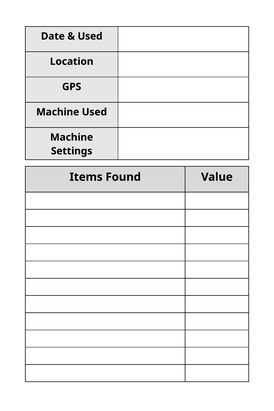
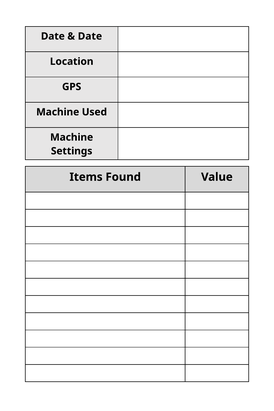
Used at (90, 36): Used -> Date
